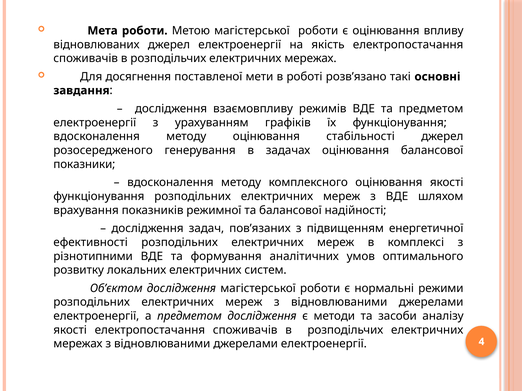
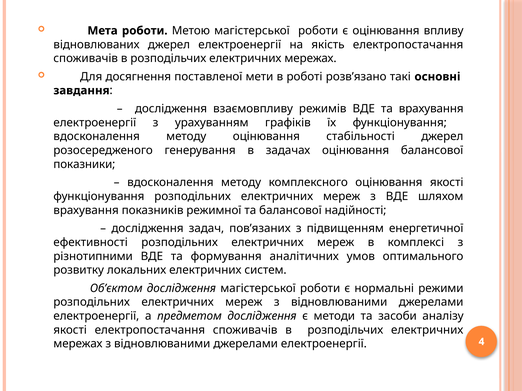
та предметом: предметом -> врахування
